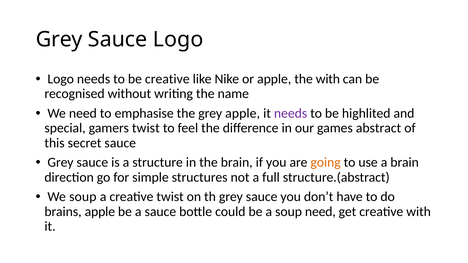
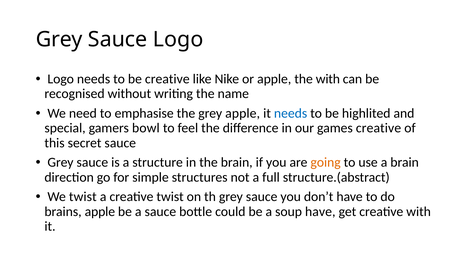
needs at (291, 113) colour: purple -> blue
gamers twist: twist -> bowl
games abstract: abstract -> creative
We soup: soup -> twist
soup need: need -> have
